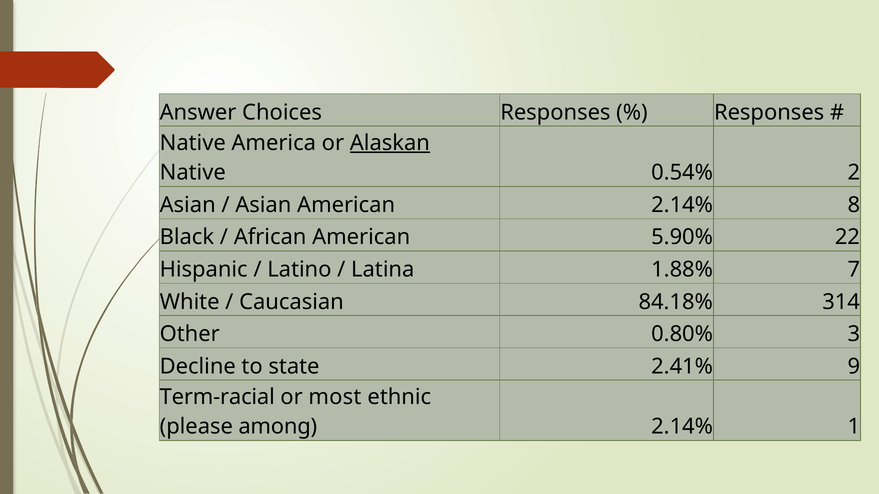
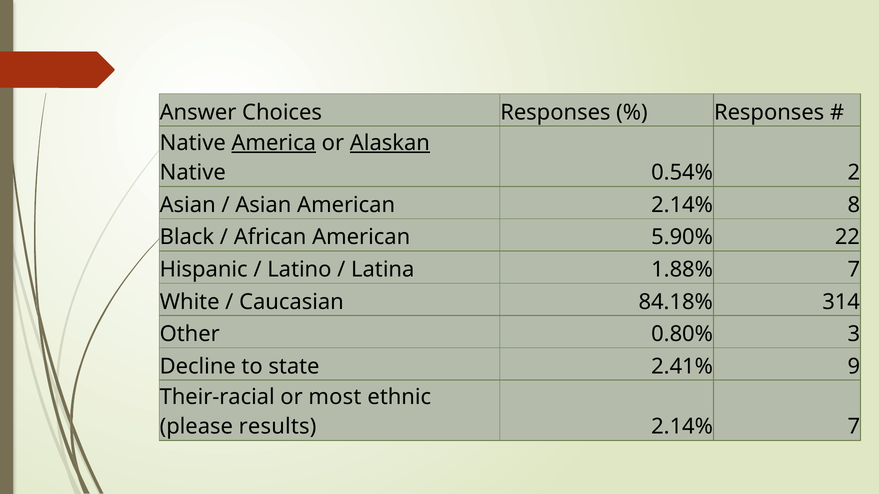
America underline: none -> present
Term-racial: Term-racial -> Their-racial
among: among -> results
2.14% 1: 1 -> 7
